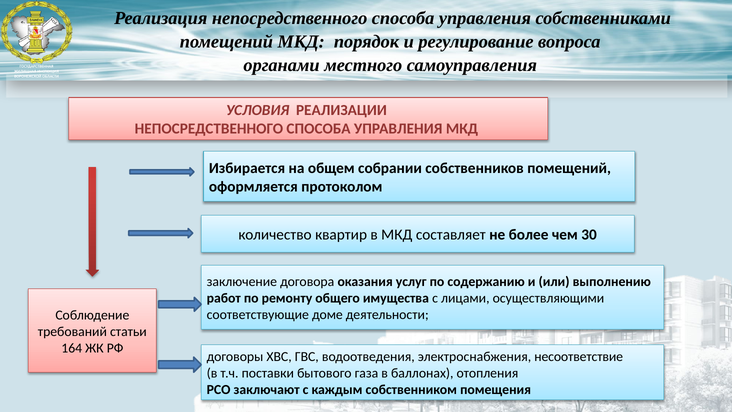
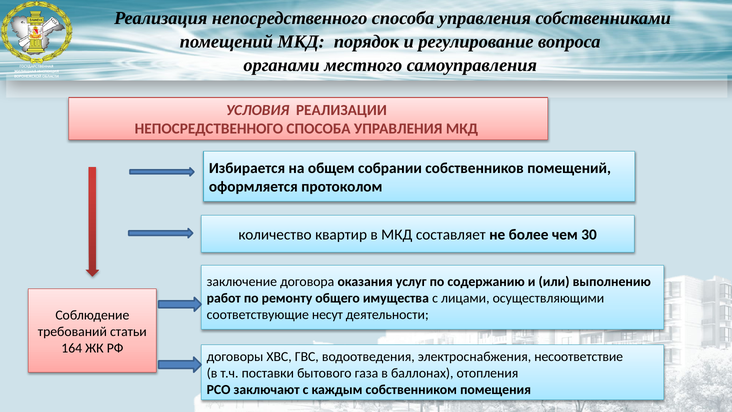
доме: доме -> несут
